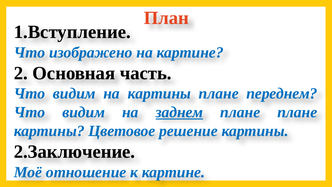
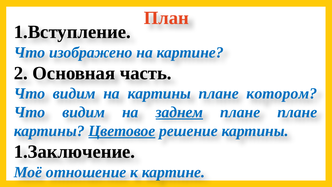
переднем: переднем -> котором
Цветовое underline: none -> present
2.Заключение: 2.Заключение -> 1.Заключение
